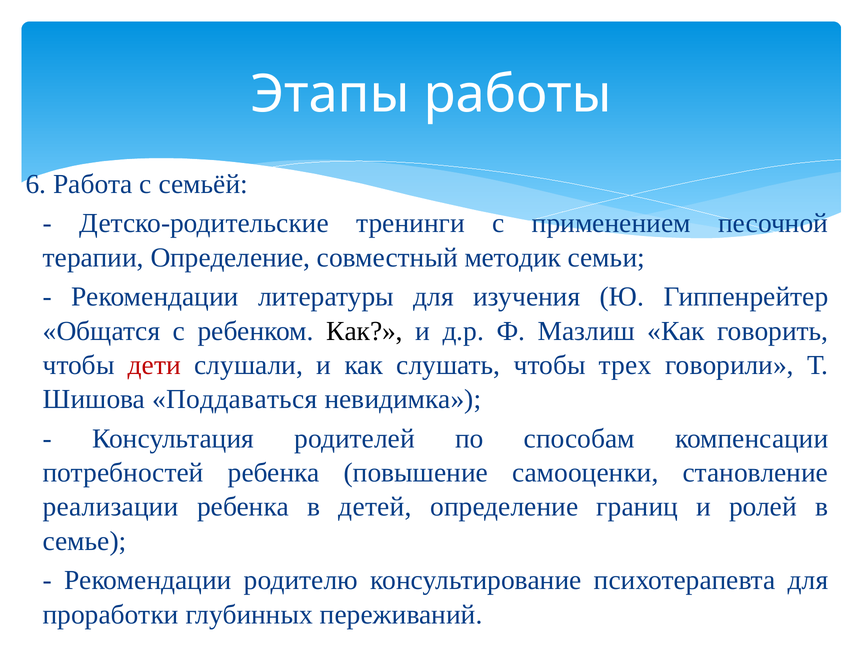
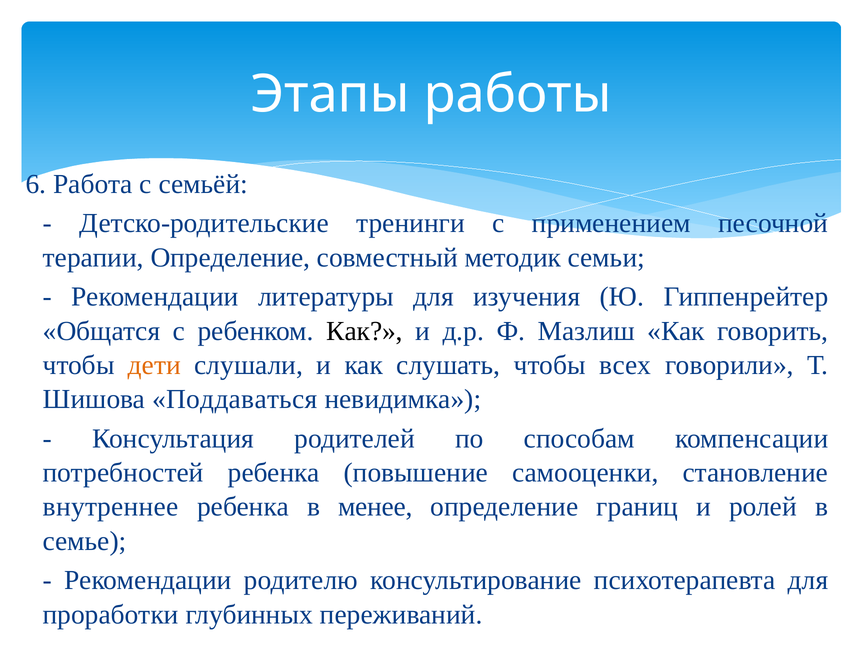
дети colour: red -> orange
трех: трех -> всех
реализации: реализации -> внутреннее
детей: детей -> менее
